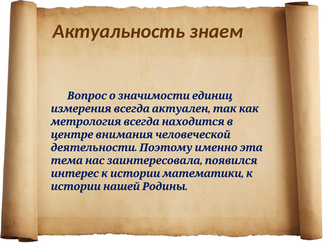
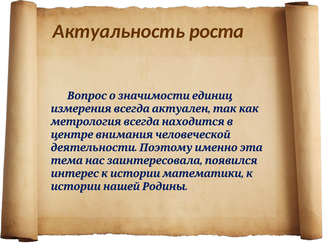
знаем: знаем -> роста
